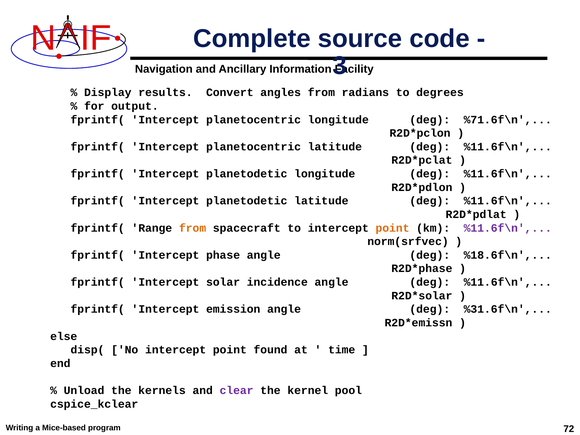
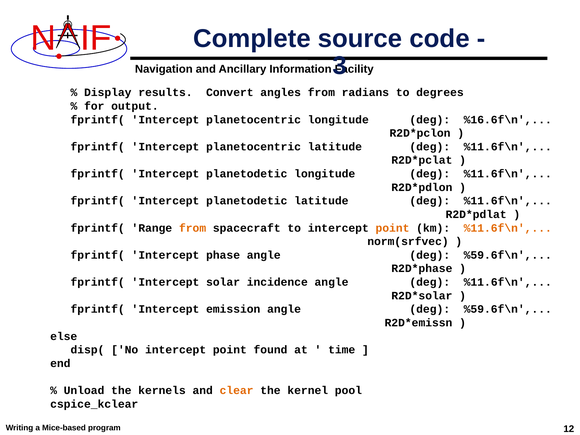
%71.6f\n: %71.6f\n -> %16.6f\n
%11.6f\n at (508, 228) colour: purple -> orange
phase angle deg %18.6f\n: %18.6f\n -> %59.6f\n
emission angle deg %31.6f\n: %31.6f\n -> %59.6f\n
clear colour: purple -> orange
72: 72 -> 12
